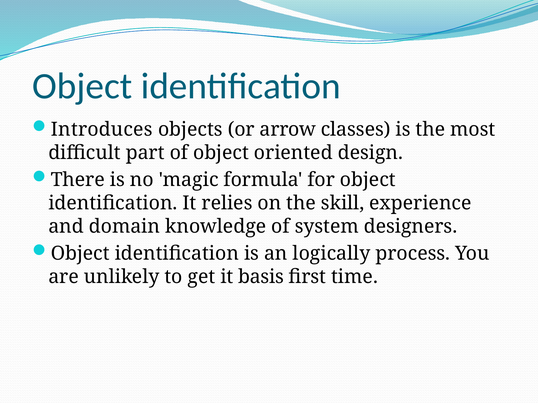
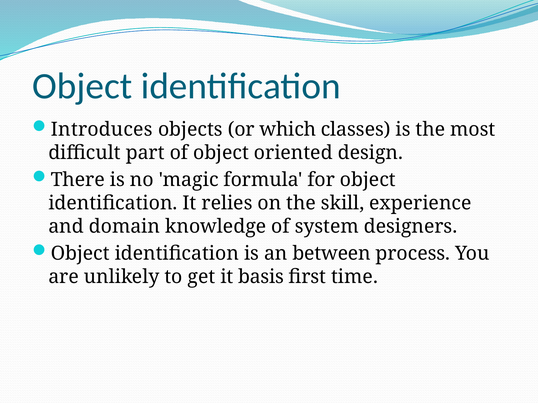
arrow: arrow -> which
logically: logically -> between
